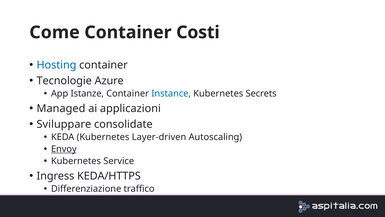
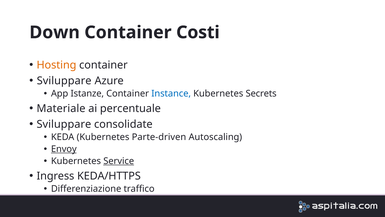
Come: Come -> Down
Hosting colour: blue -> orange
Tecnologie at (64, 81): Tecnologie -> Sviluppare
Managed: Managed -> Materiale
applicazioni: applicazioni -> percentuale
Layer-driven: Layer-driven -> Parte-driven
Service underline: none -> present
